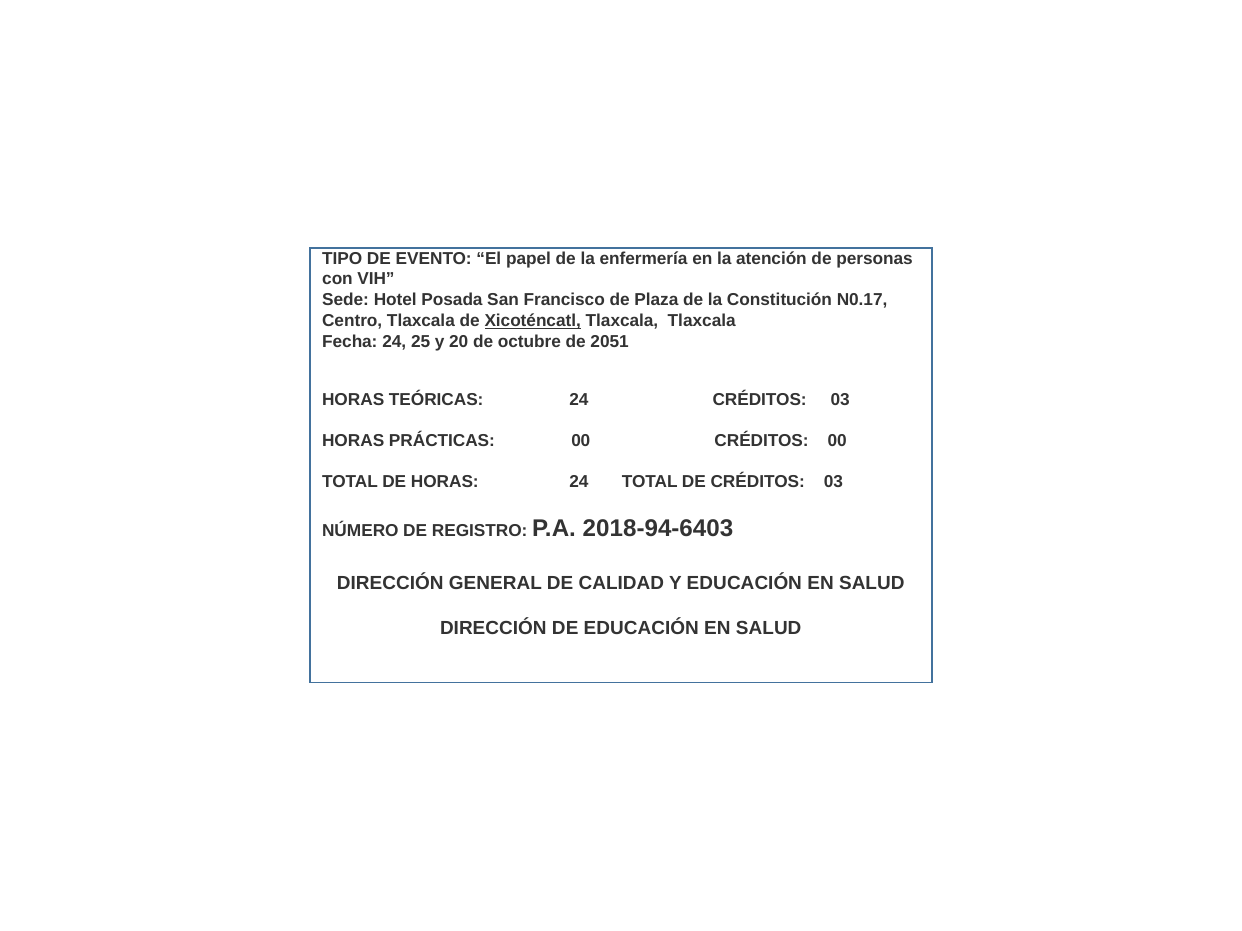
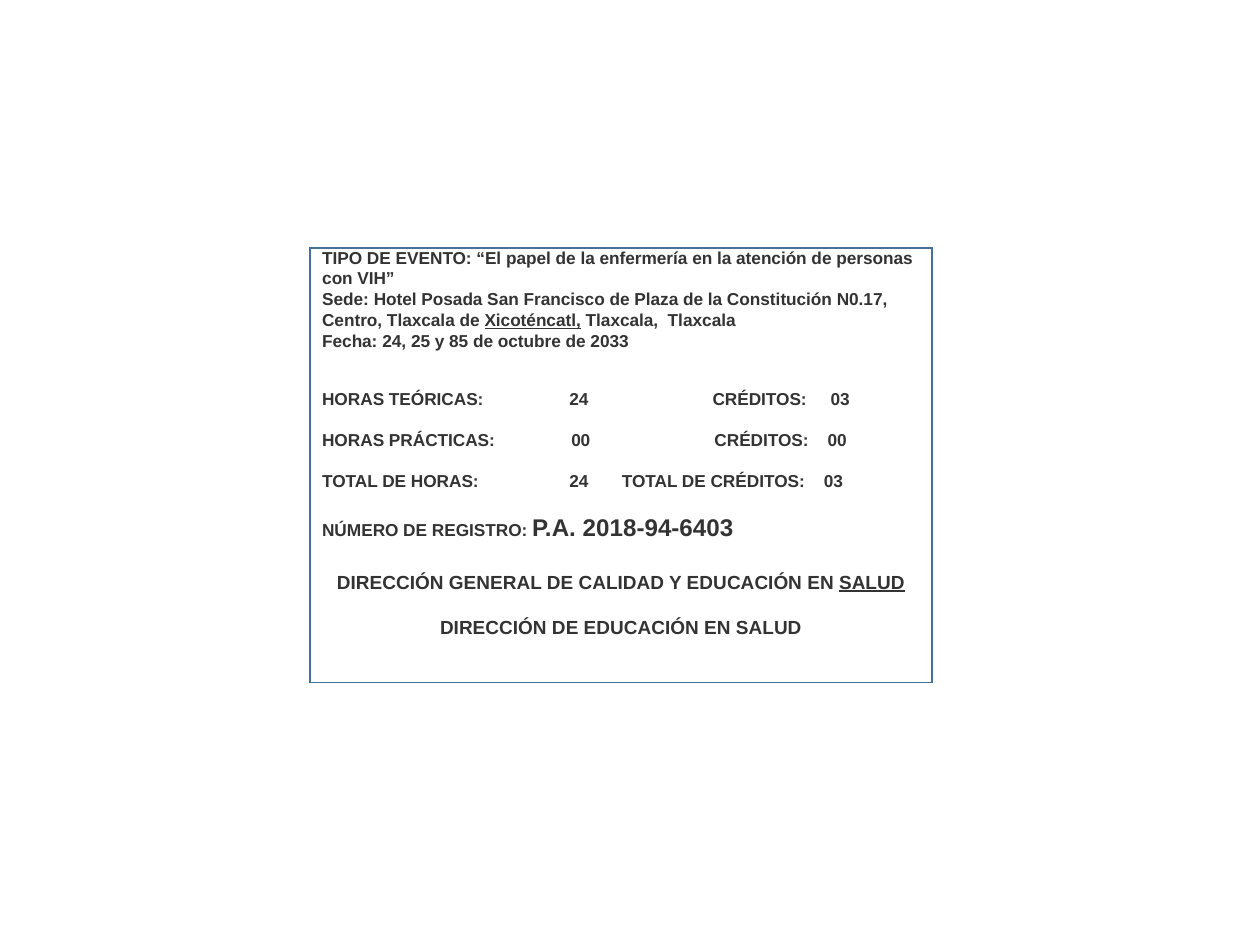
20: 20 -> 85
2051: 2051 -> 2033
SALUD at (872, 583) underline: none -> present
